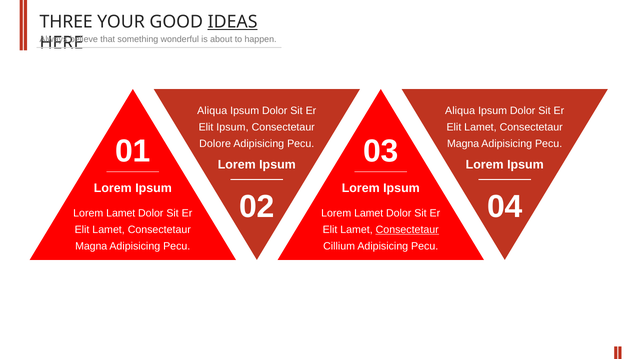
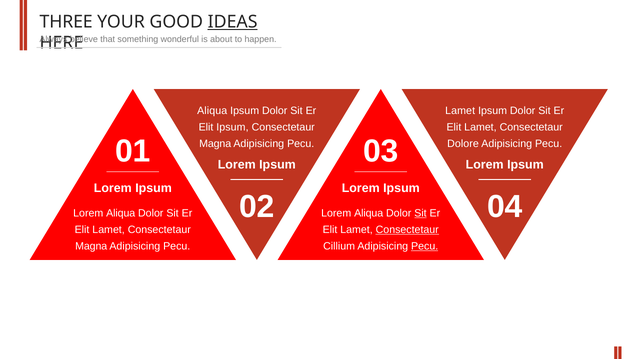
Aliqua at (460, 111): Aliqua -> Lamet
Dolore at (215, 144): Dolore -> Magna
Magna at (463, 144): Magna -> Dolore
Lamet at (121, 213): Lamet -> Aliqua
Lamet at (369, 213): Lamet -> Aliqua
Sit at (421, 213) underline: none -> present
Pecu at (425, 246) underline: none -> present
